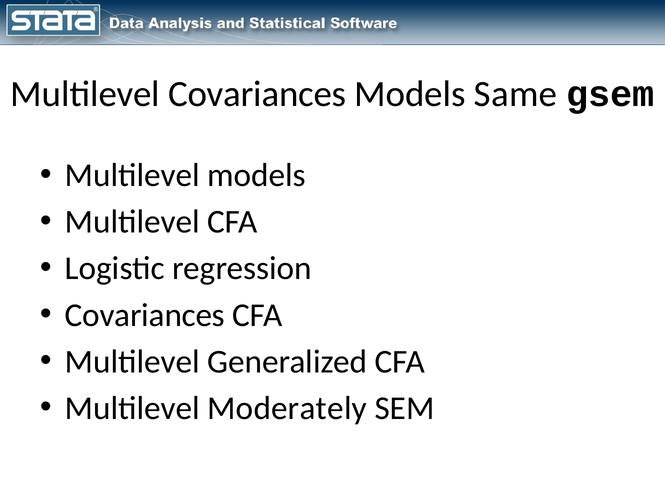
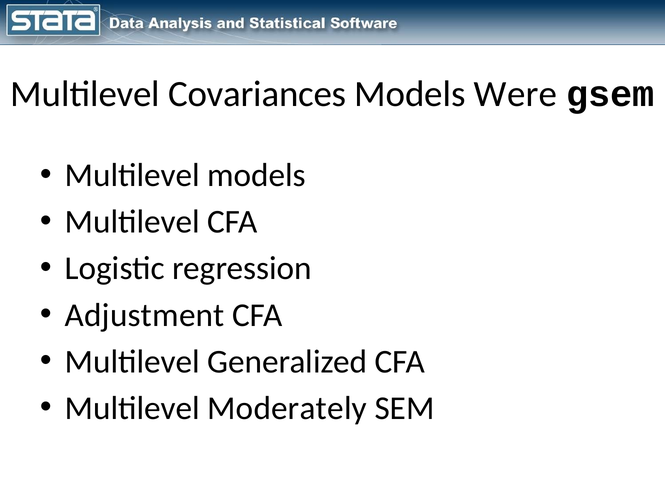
Same: Same -> Were
Covariances at (145, 315): Covariances -> Adjustment
